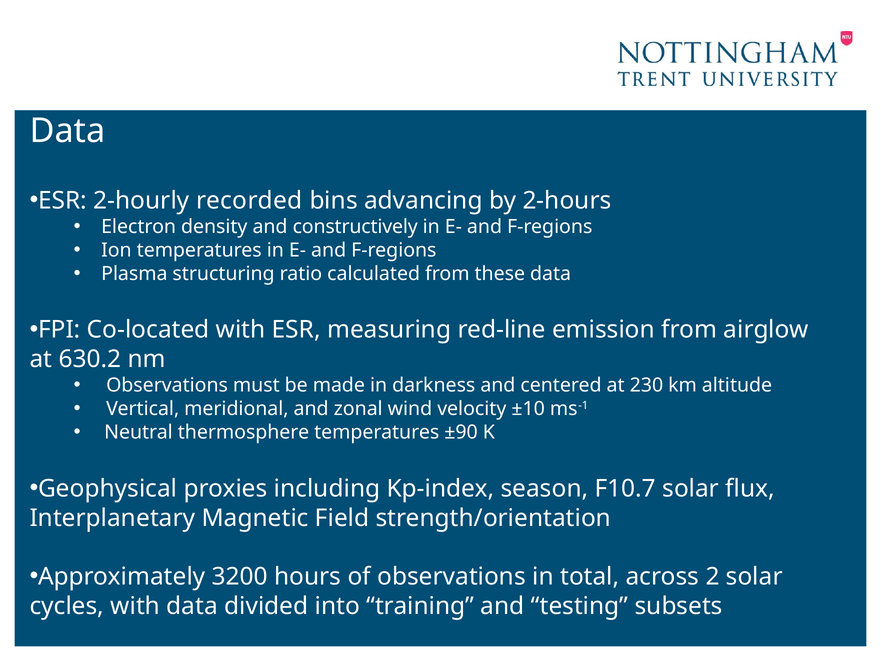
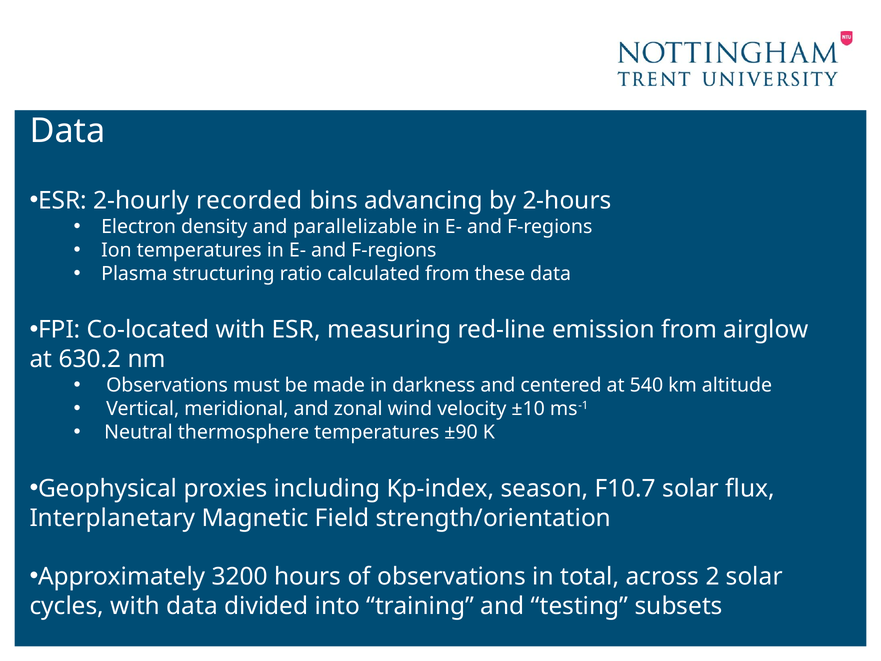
constructively: constructively -> parallelizable
230: 230 -> 540
